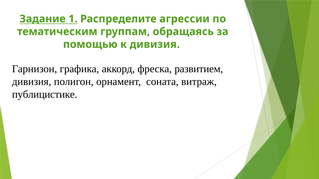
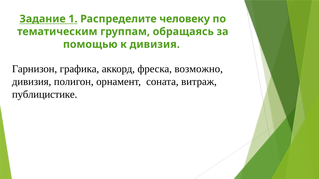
агрессии: агрессии -> человеку
развитием: развитием -> возможно
